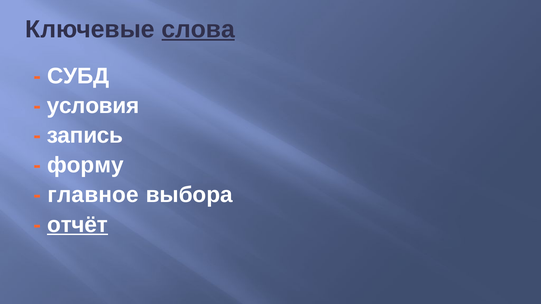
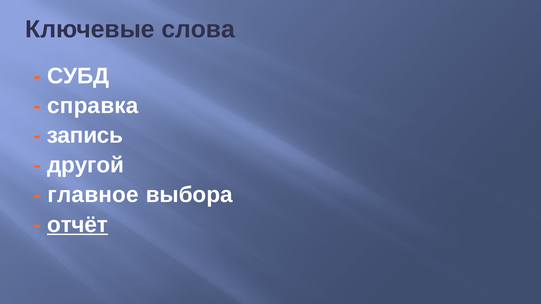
слова underline: present -> none
условия: условия -> справка
форму: форму -> другой
